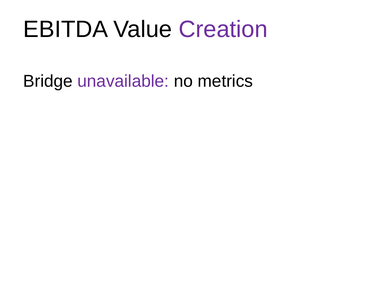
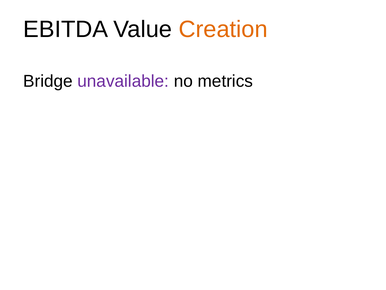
Creation colour: purple -> orange
